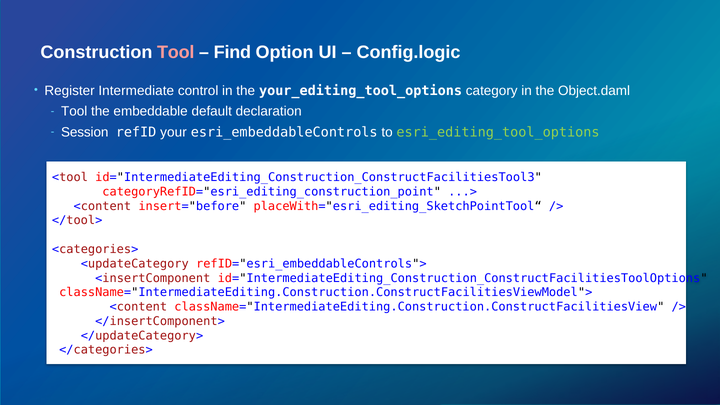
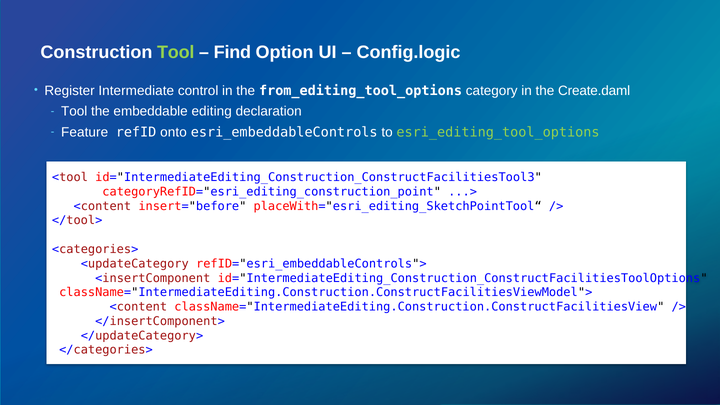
Tool at (176, 52) colour: pink -> light green
your_editing_tool_options: your_editing_tool_options -> from_editing_tool_options
Object.daml: Object.daml -> Create.daml
default: default -> editing
Session: Session -> Feature
your: your -> onto
